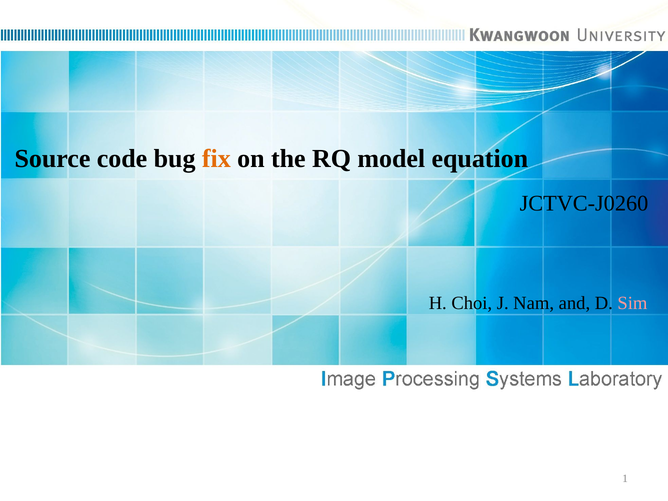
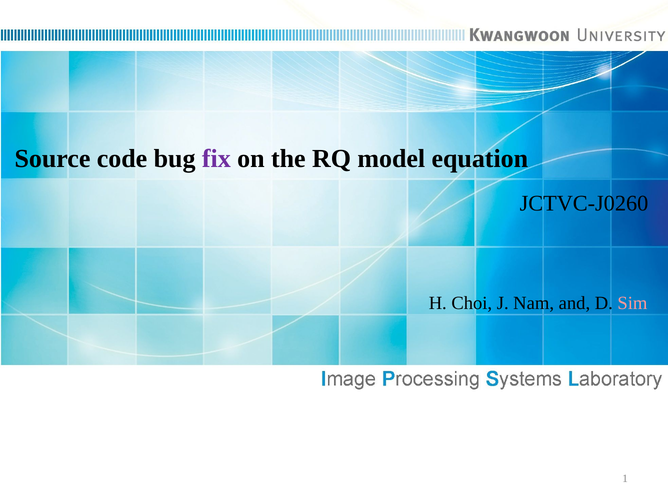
fix colour: orange -> purple
